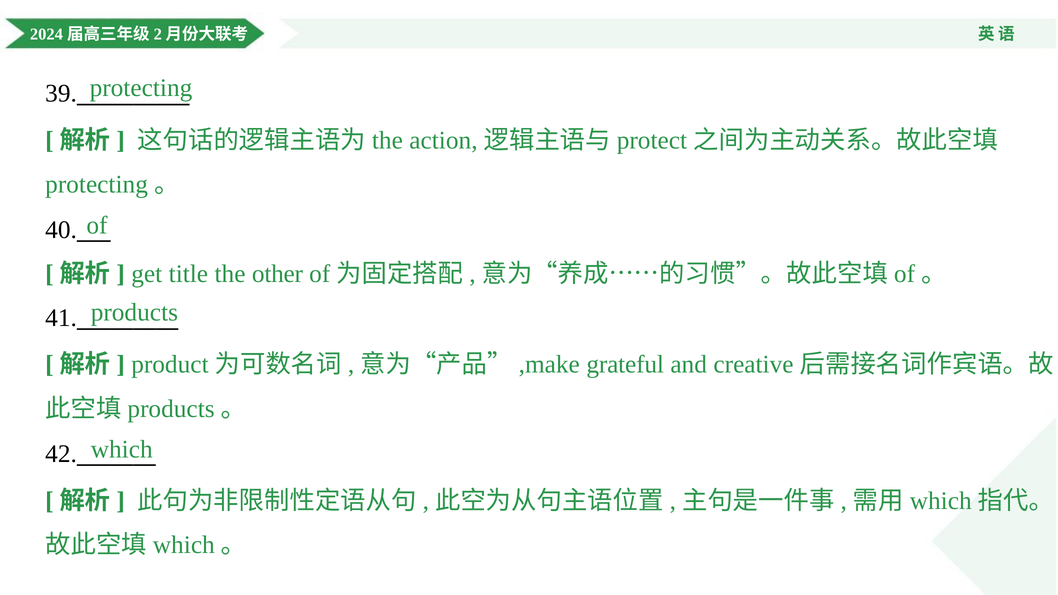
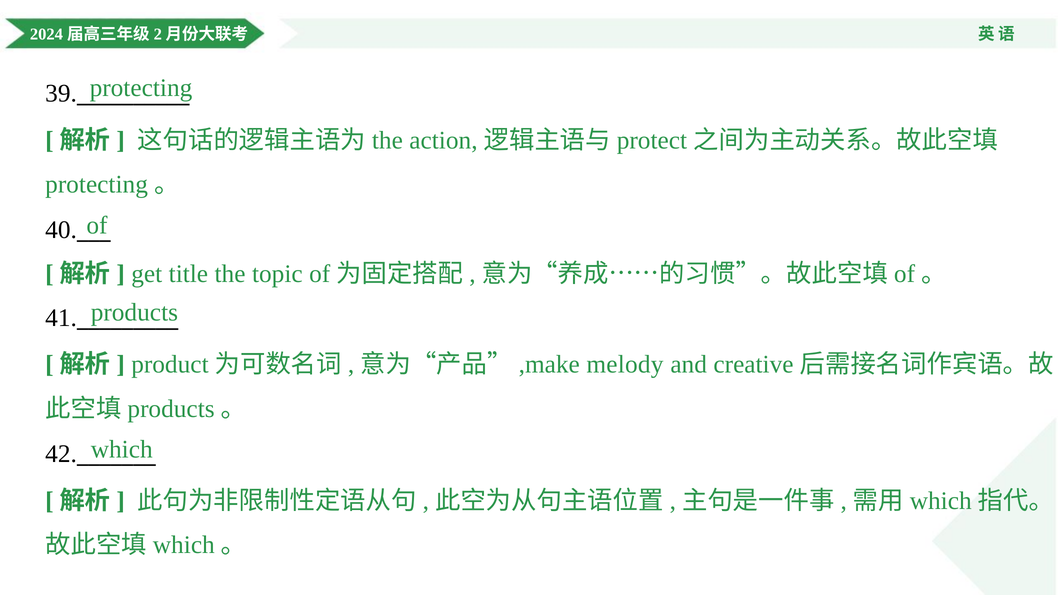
other: other -> topic
grateful: grateful -> melody
